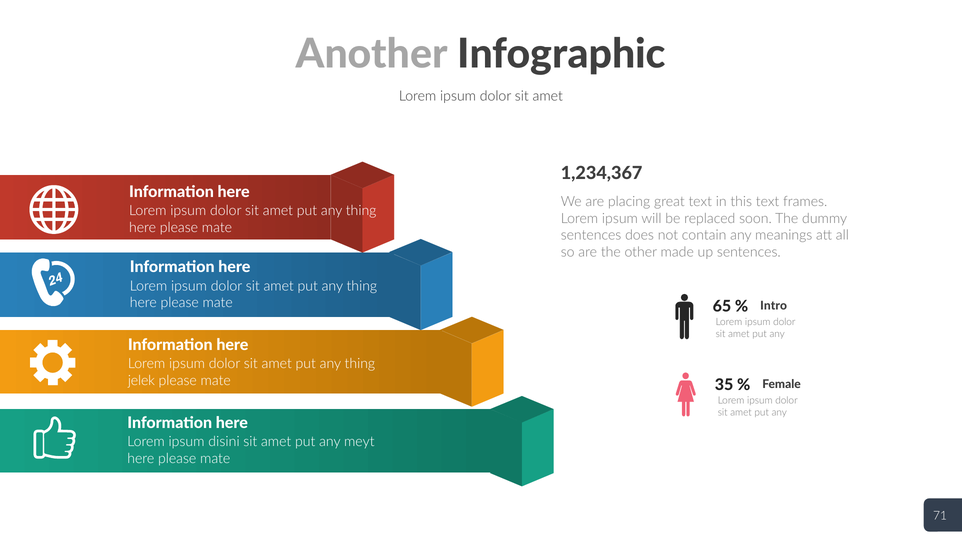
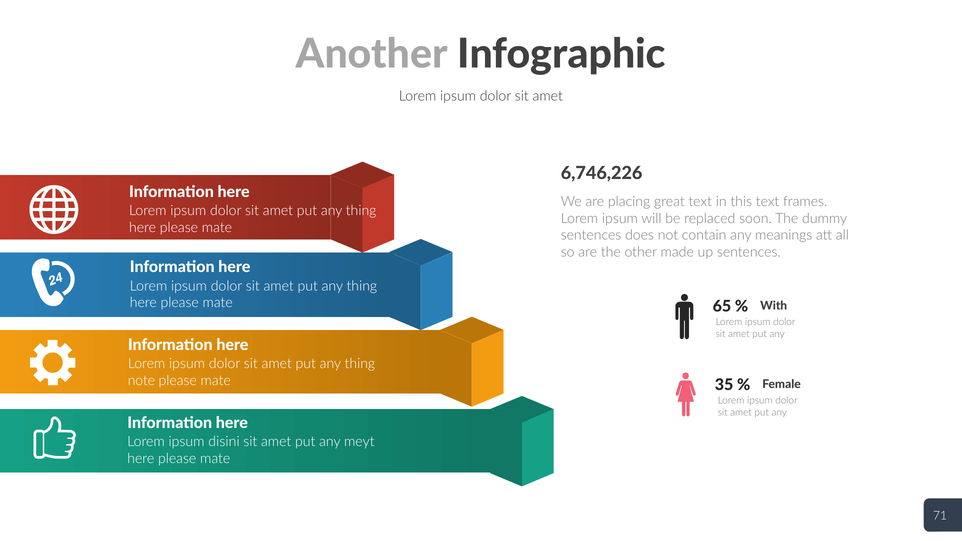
1,234,367: 1,234,367 -> 6,746,226
Intro: Intro -> With
jelek: jelek -> note
